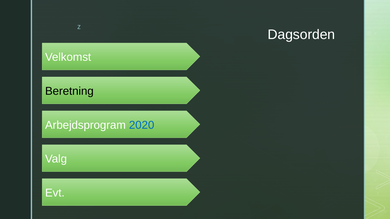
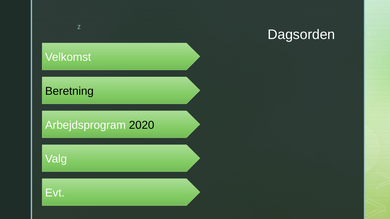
2020 colour: blue -> black
